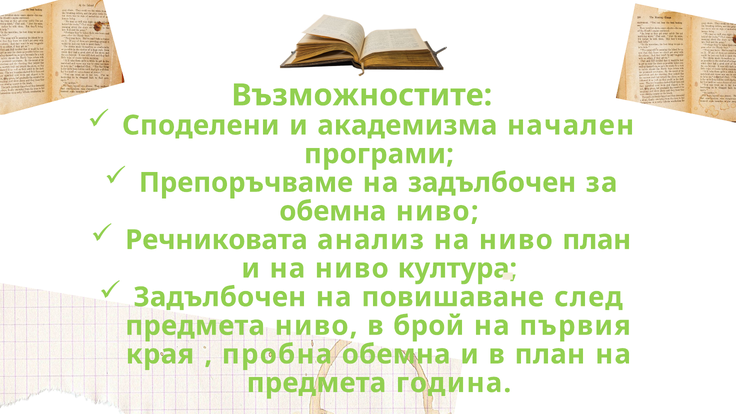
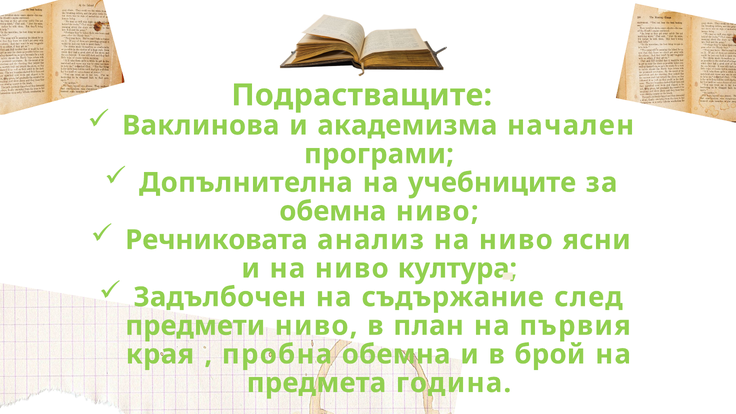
Възможностите: Възможностите -> Подрастващите
Споделени: Споделени -> Ваклинова
Препоръчваме: Препоръчваме -> Допълнителна
на задълбочен: задълбочен -> учебниците
ниво план: план -> ясни
повишаване: повишаване -> съдържание
предмета at (195, 326): предмета -> предмети
брой: брой -> план
в план: план -> брой
